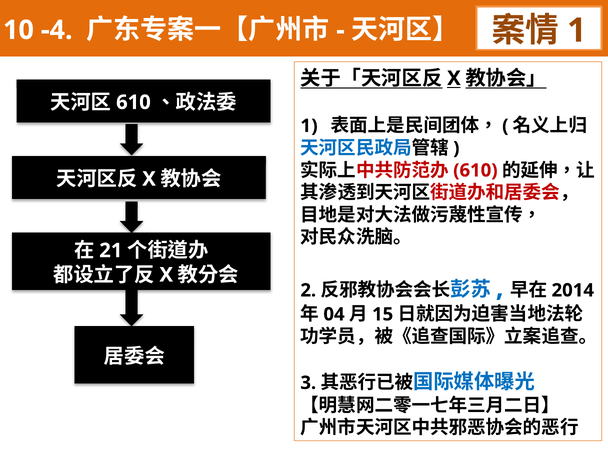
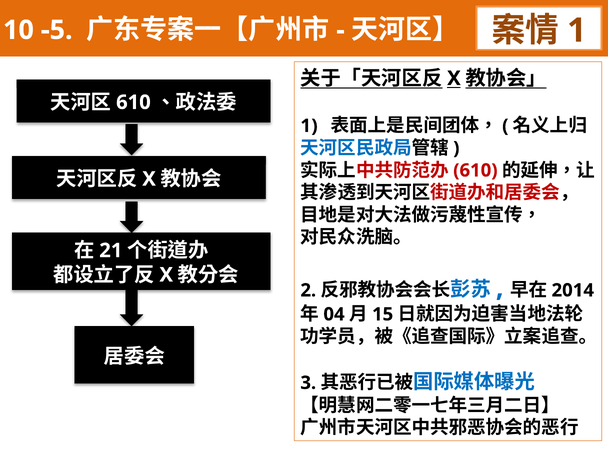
-4: -4 -> -5
